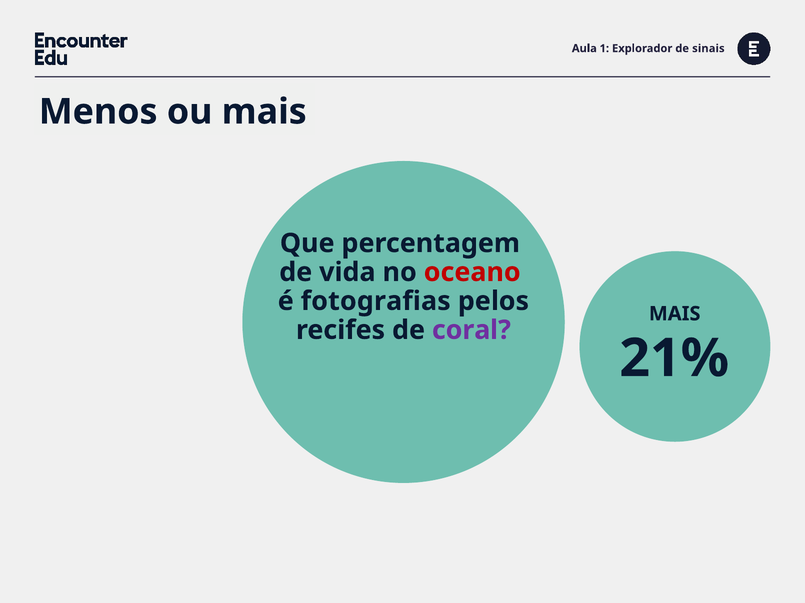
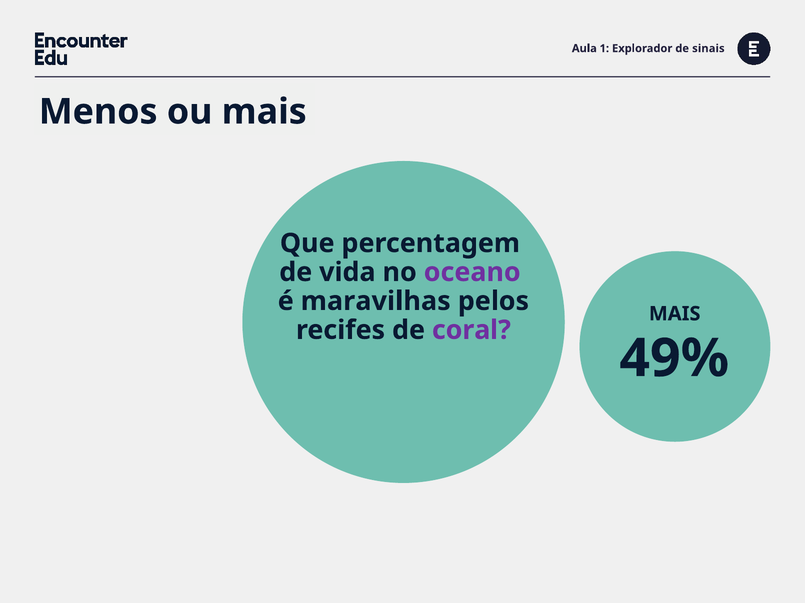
oceano colour: red -> purple
fotografias: fotografias -> maravilhas
21%: 21% -> 49%
